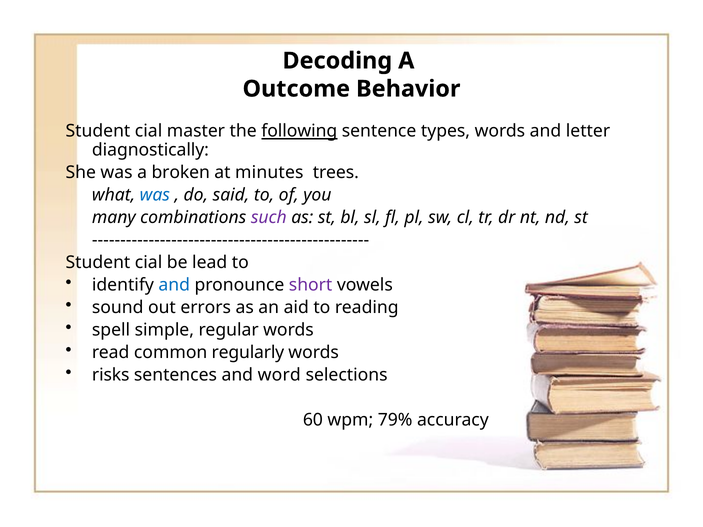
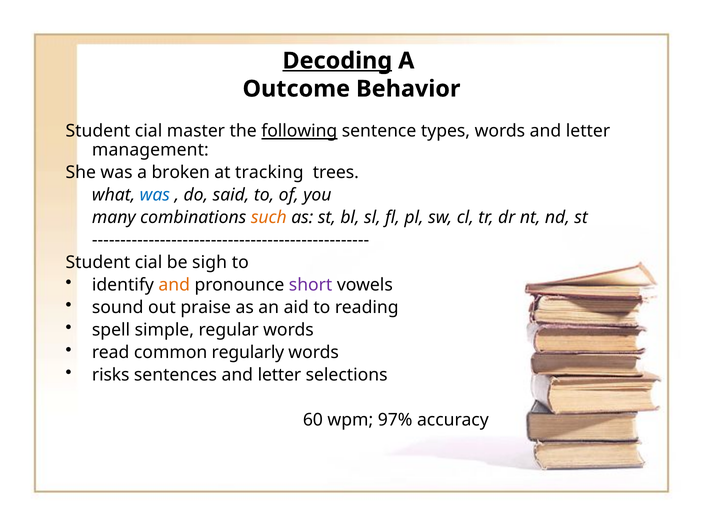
Decoding underline: none -> present
diagnostically: diagnostically -> management
minutes: minutes -> tracking
such colour: purple -> orange
lead: lead -> sigh
and at (174, 285) colour: blue -> orange
errors: errors -> praise
sentences and word: word -> letter
79%: 79% -> 97%
